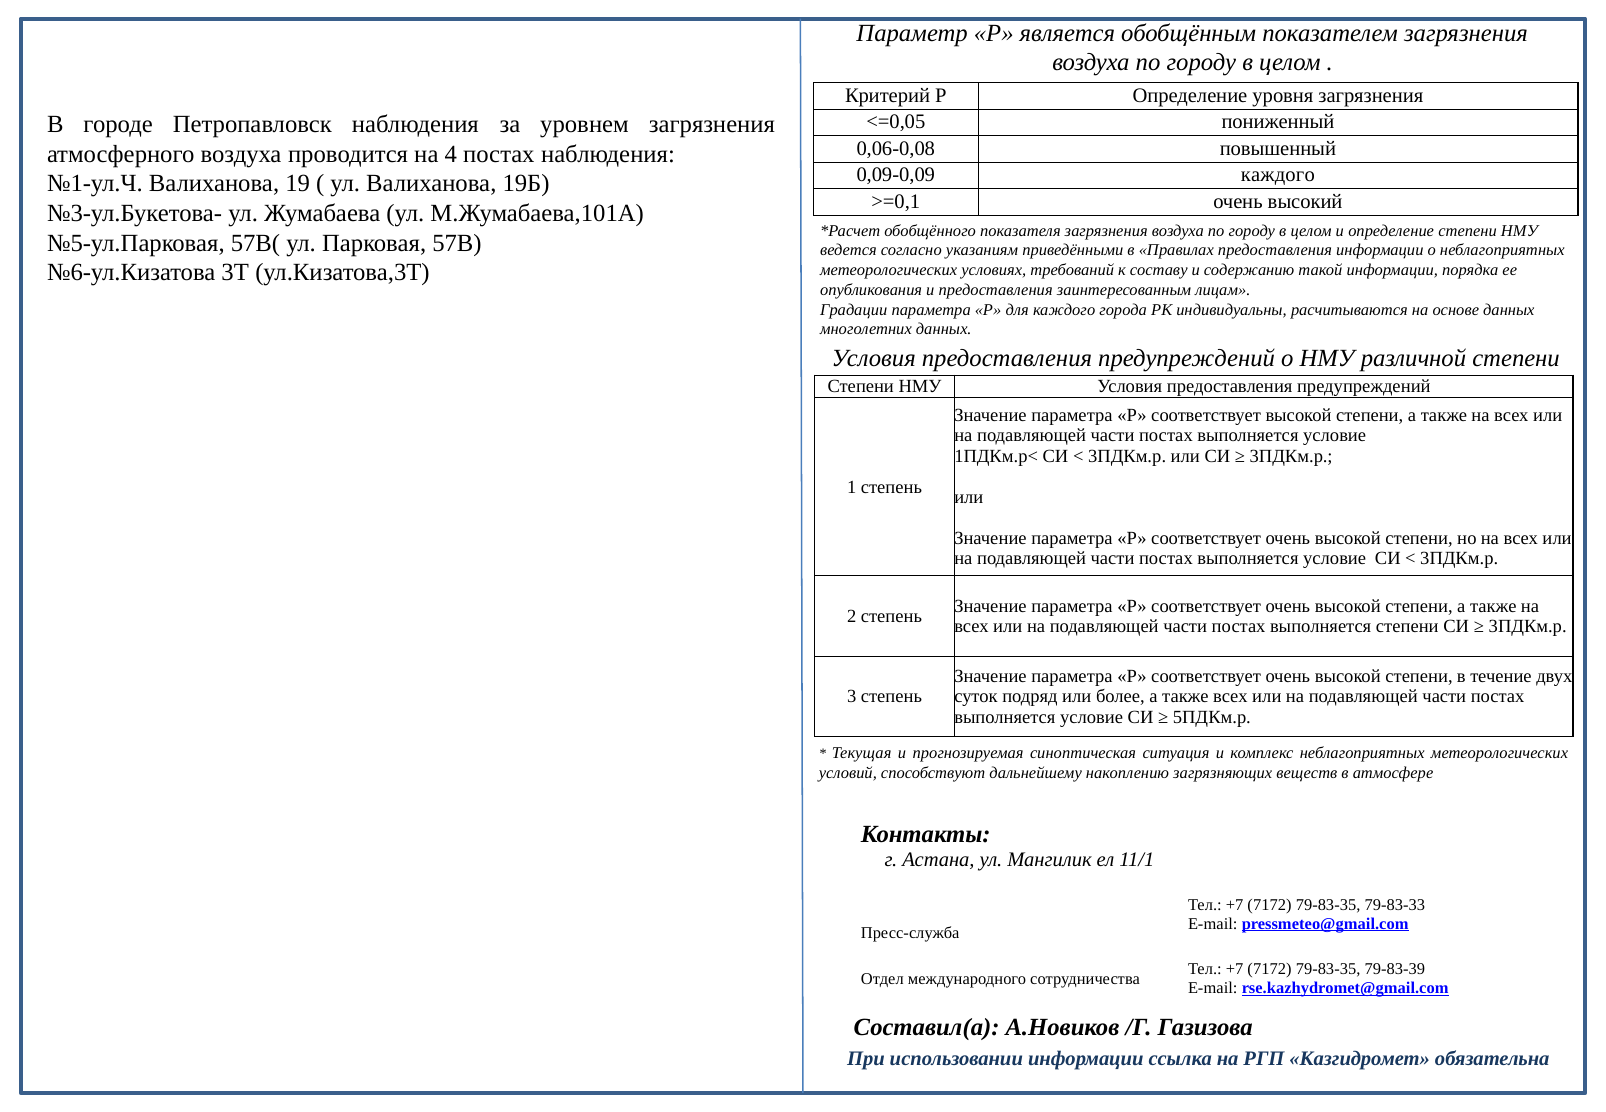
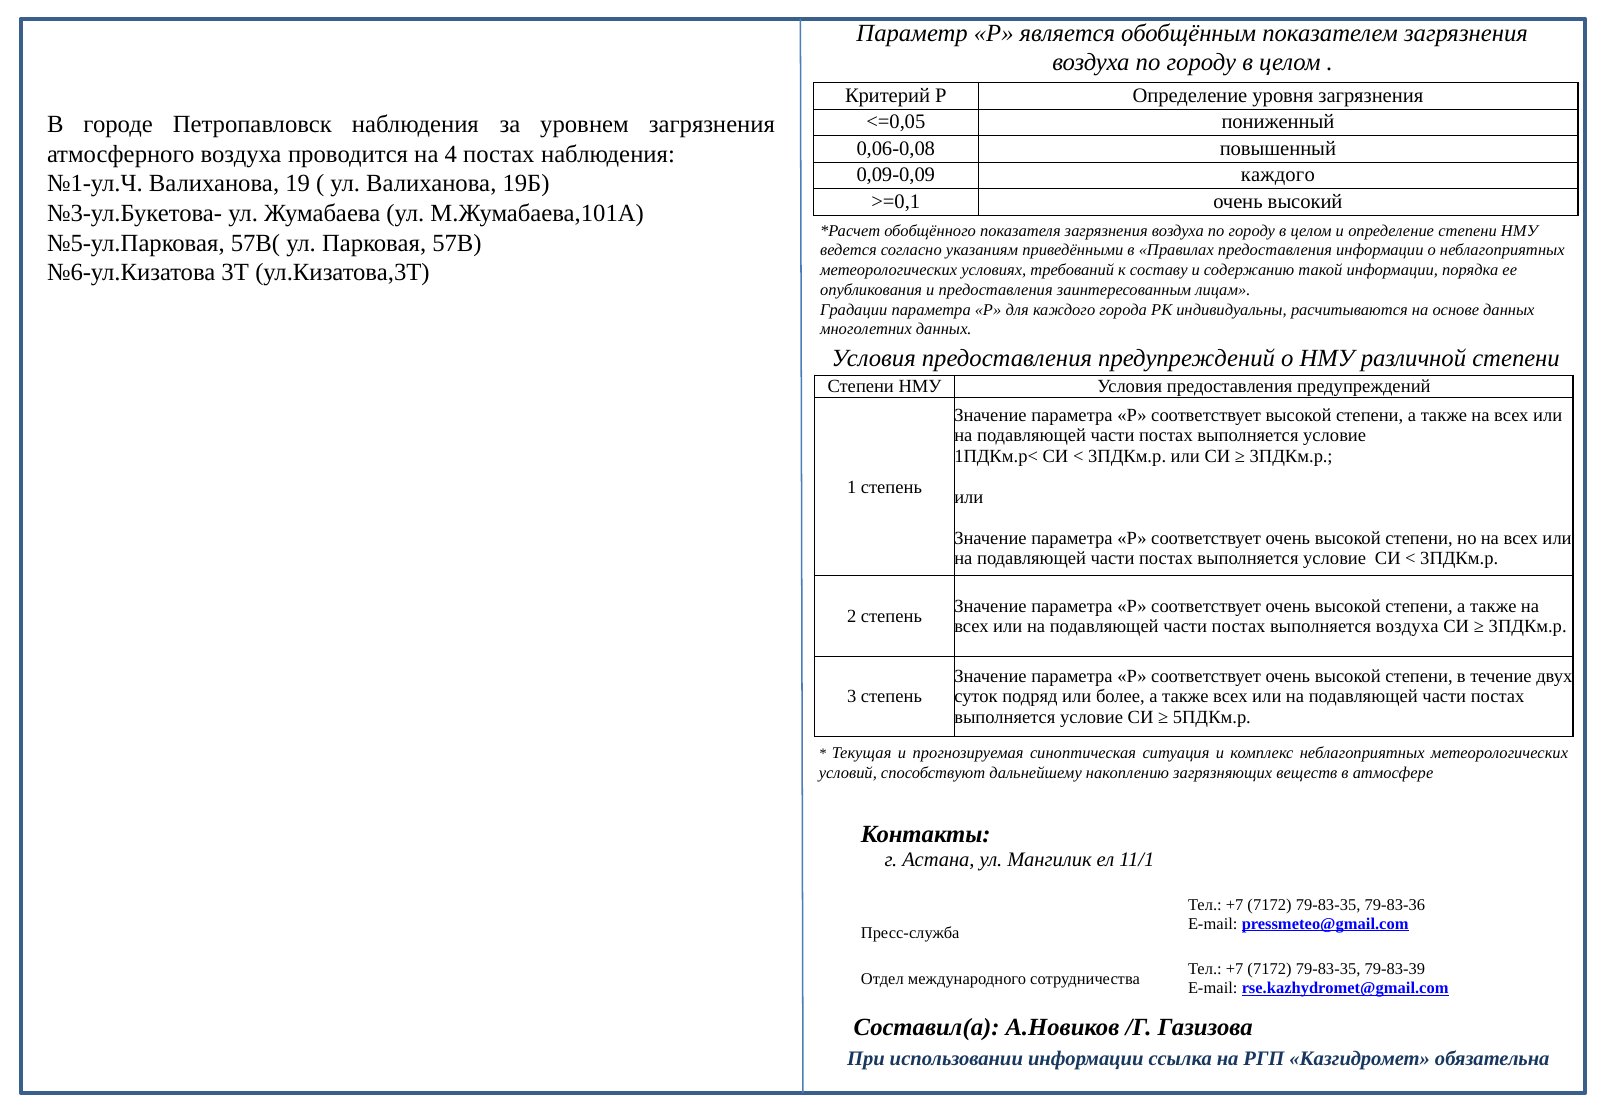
выполняется степени: степени -> воздуха
79-83-33: 79-83-33 -> 79-83-36
